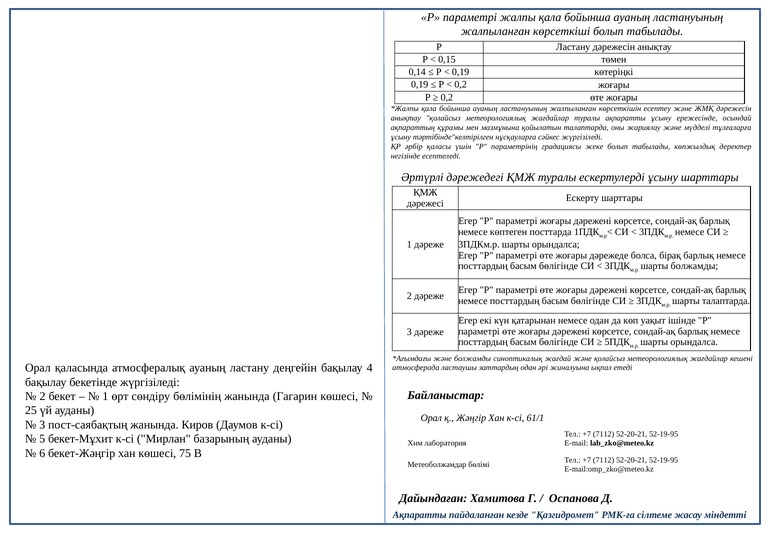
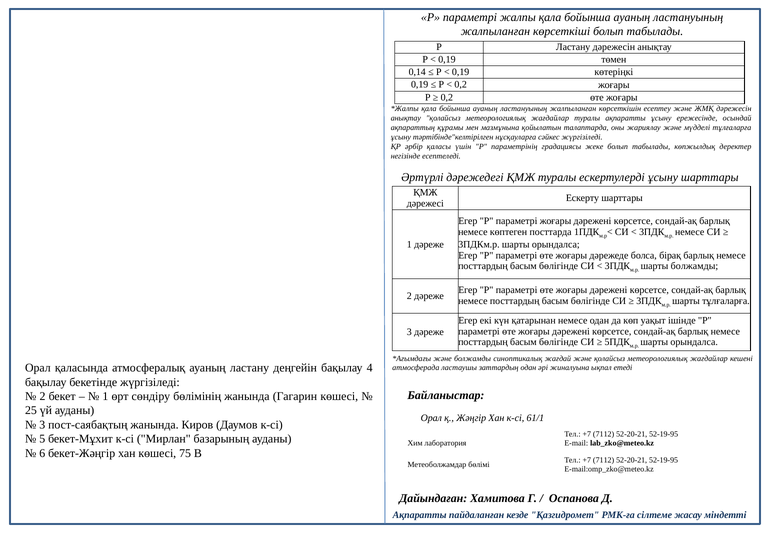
0,15 at (447, 59): 0,15 -> 0,19
шарты талаптарда: талаптарда -> тұлғаларға
